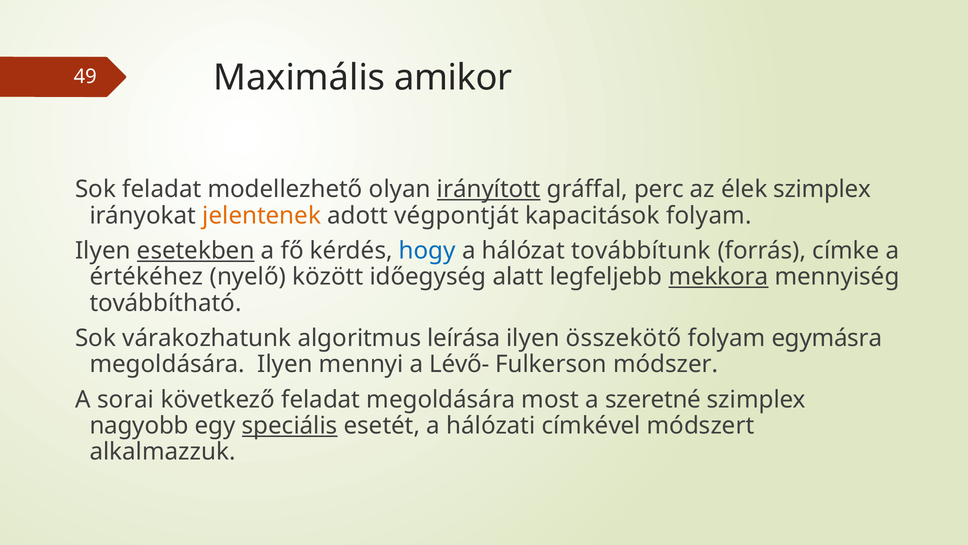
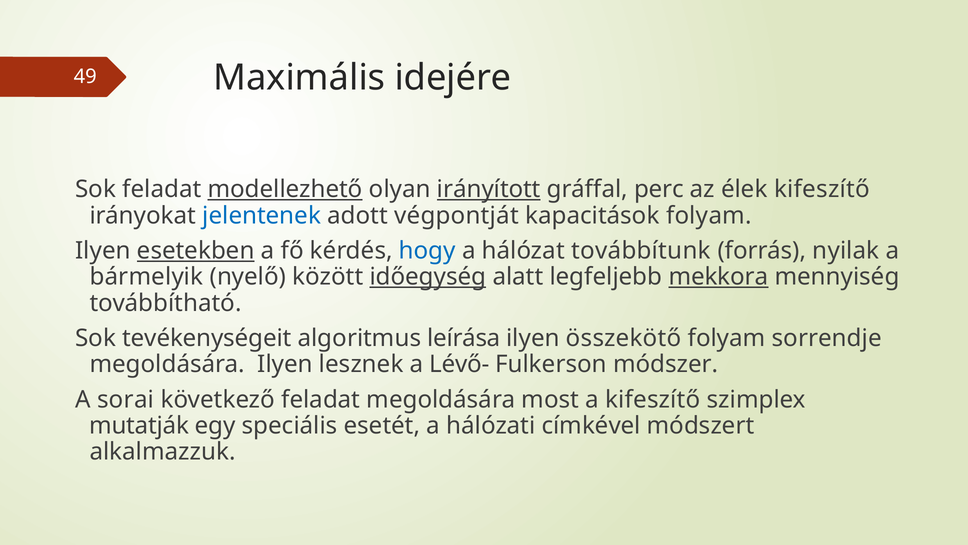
amikor: amikor -> idejére
modellezhető underline: none -> present
élek szimplex: szimplex -> kifeszítő
jelentenek colour: orange -> blue
címke: címke -> nyilak
értékéhez: értékéhez -> bármelyik
időegység underline: none -> present
várakozhatunk: várakozhatunk -> tevékenységeit
egymásra: egymásra -> sorrendje
mennyi: mennyi -> lesznek
a szeretné: szeretné -> kifeszítő
nagyobb: nagyobb -> mutatják
speciális underline: present -> none
